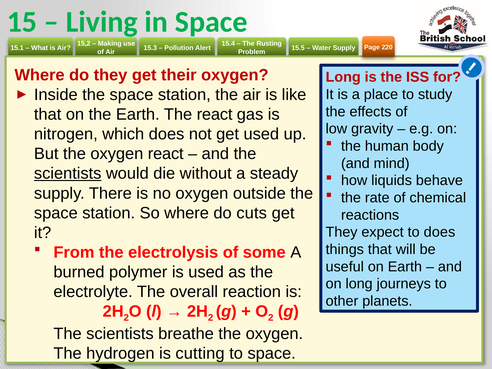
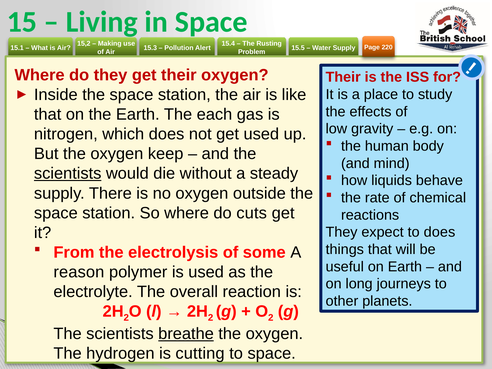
Long at (343, 77): Long -> Their
The react: react -> each
oxygen react: react -> keep
burned: burned -> reason
breathe underline: none -> present
